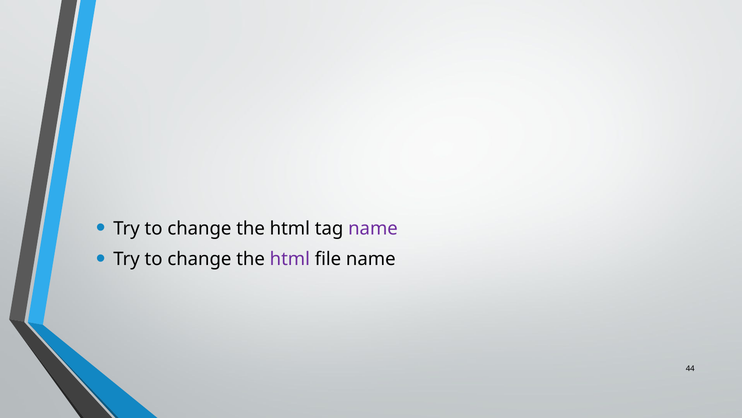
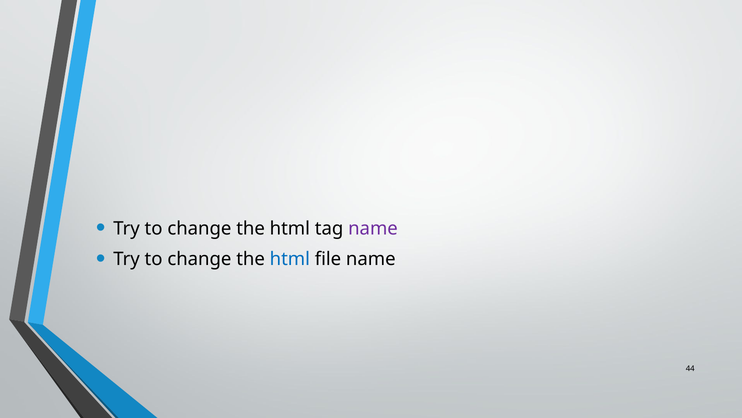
html at (290, 259) colour: purple -> blue
